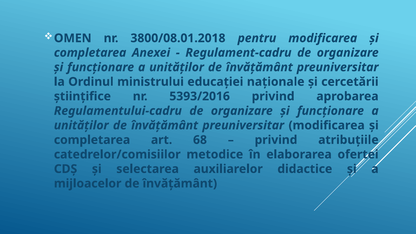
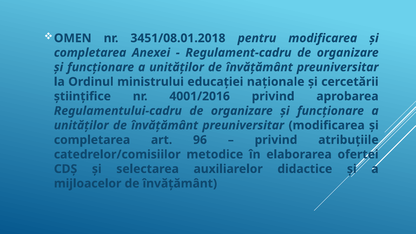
3800/08.01.2018: 3800/08.01.2018 -> 3451/08.01.2018
5393/2016: 5393/2016 -> 4001/2016
68: 68 -> 96
